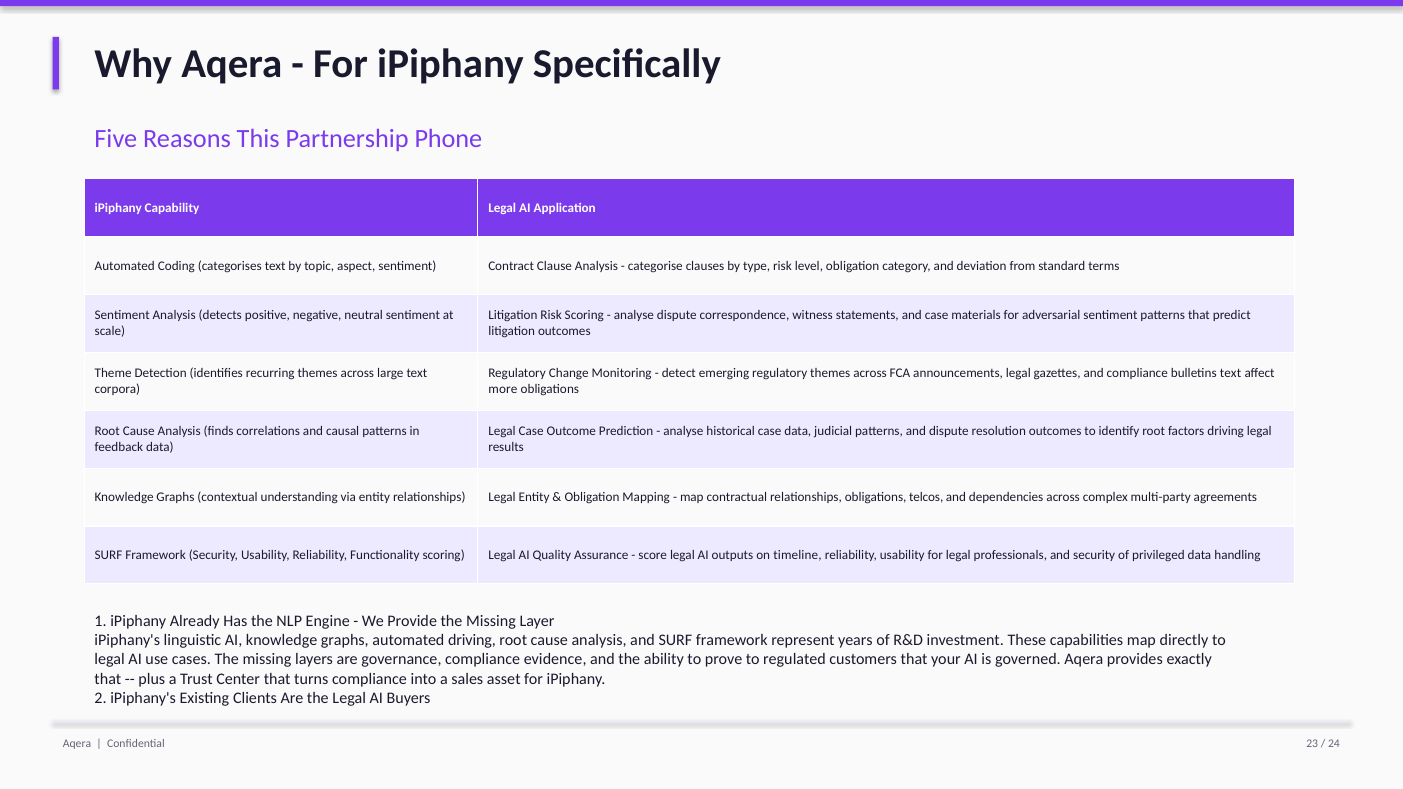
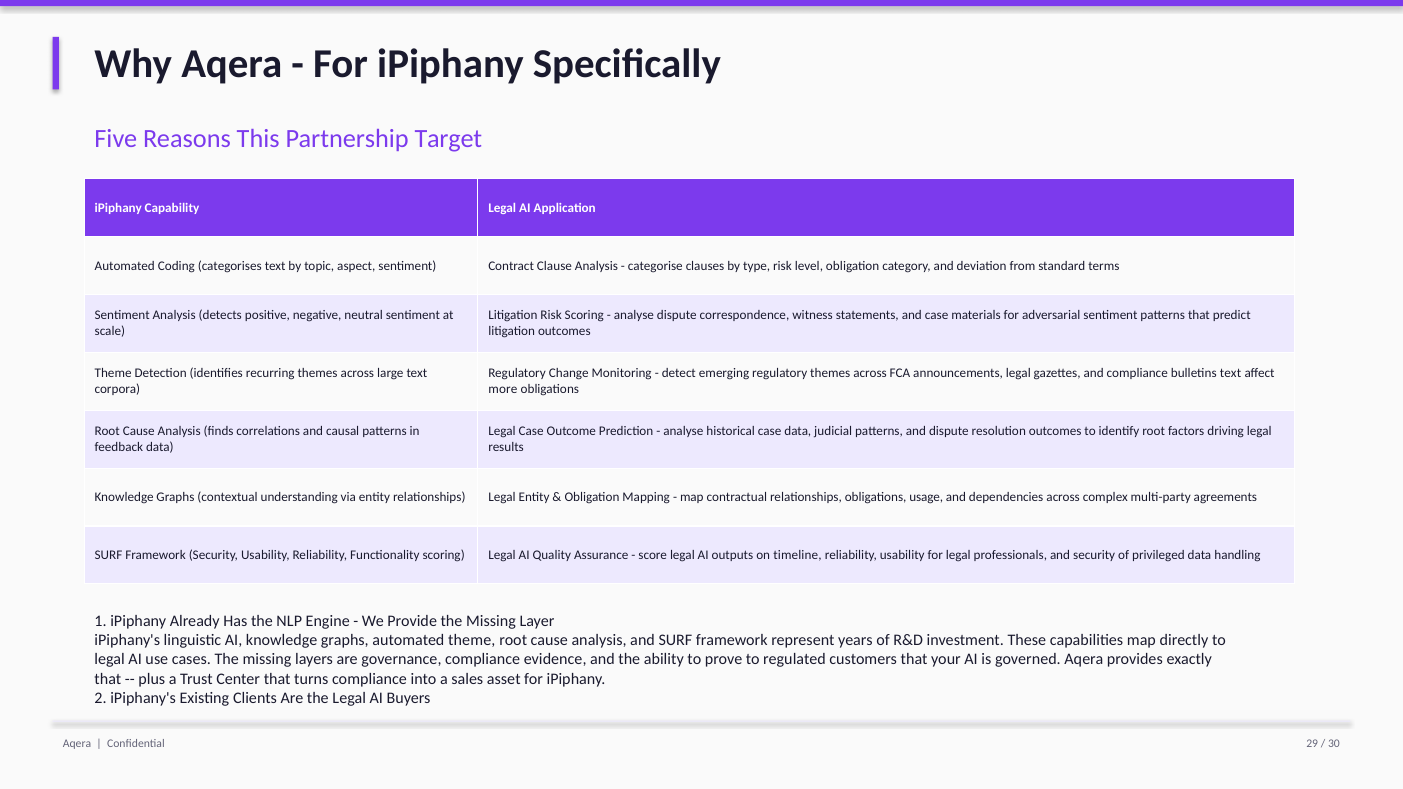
Phone: Phone -> Target
telcos: telcos -> usage
automated driving: driving -> theme
23: 23 -> 29
24: 24 -> 30
